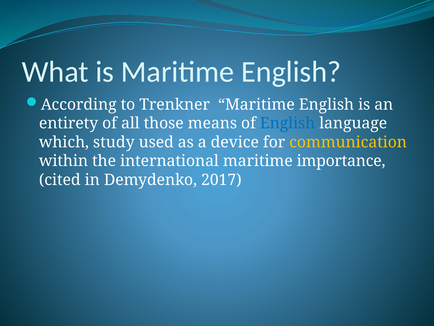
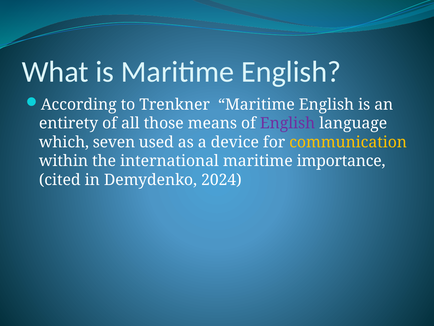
English at (288, 123) colour: blue -> purple
study: study -> seven
2017: 2017 -> 2024
